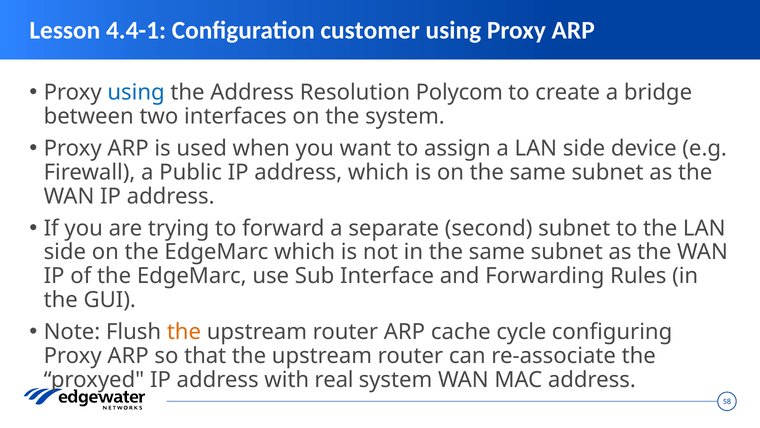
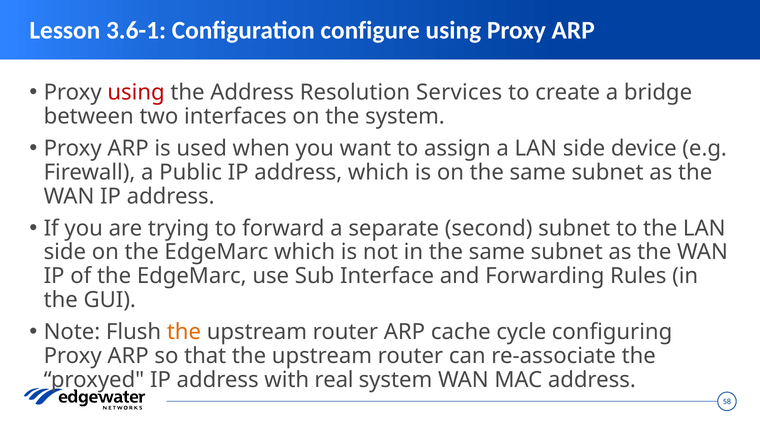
4.4-1: 4.4-1 -> 3.6-1
customer: customer -> configure
using at (136, 92) colour: blue -> red
Polycom: Polycom -> Services
